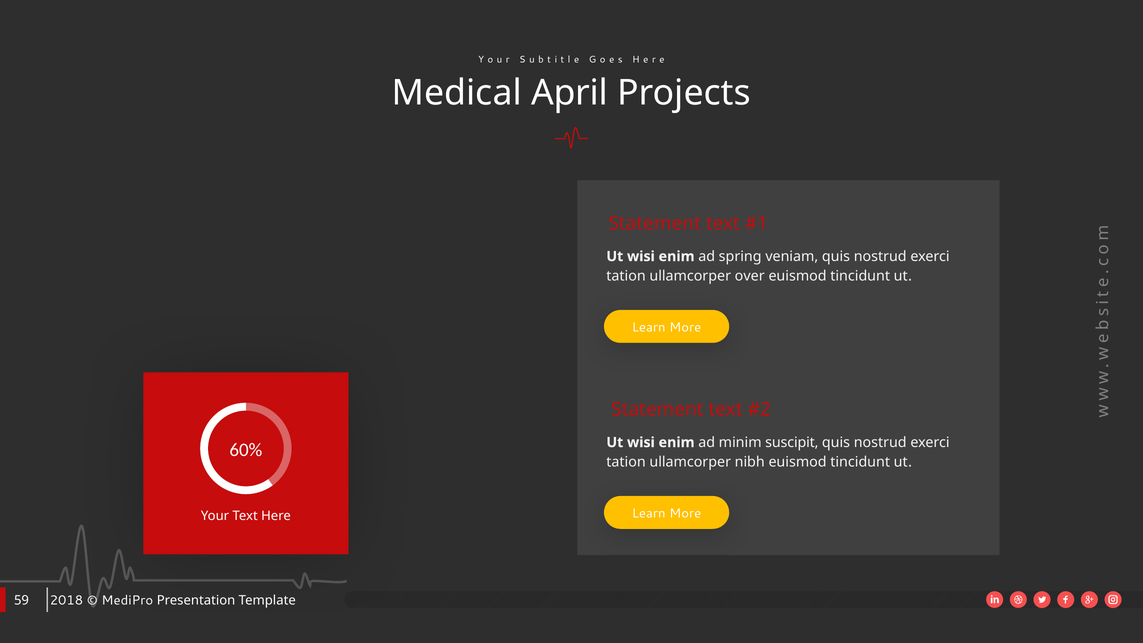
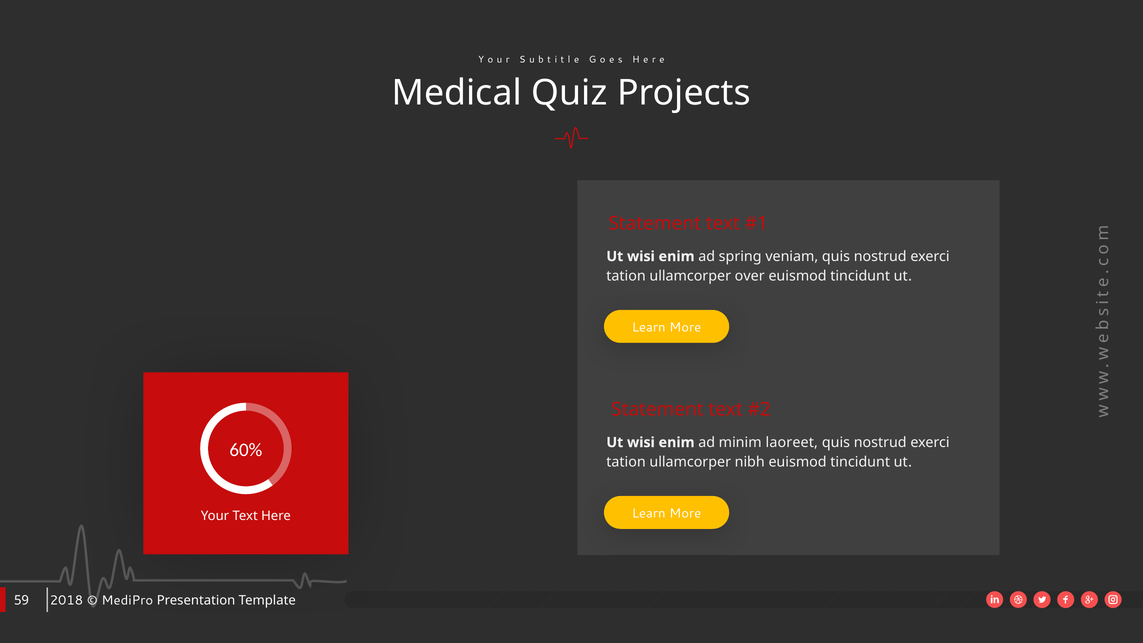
April: April -> Quiz
suscipit: suscipit -> laoreet
